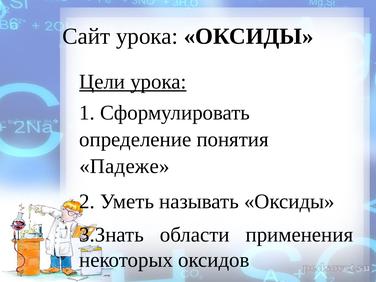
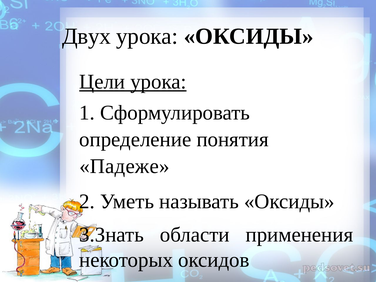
Сайт: Сайт -> Двух
